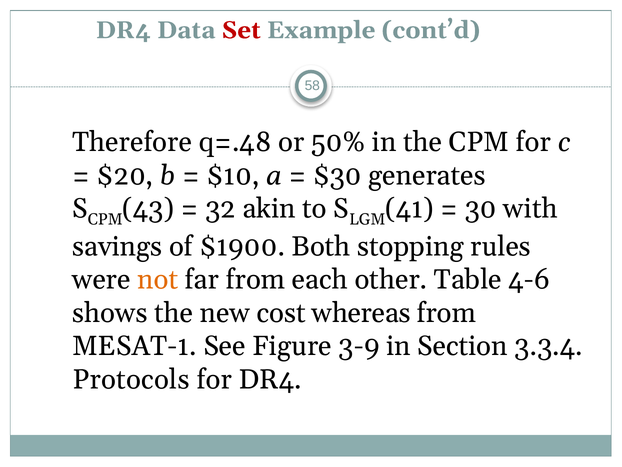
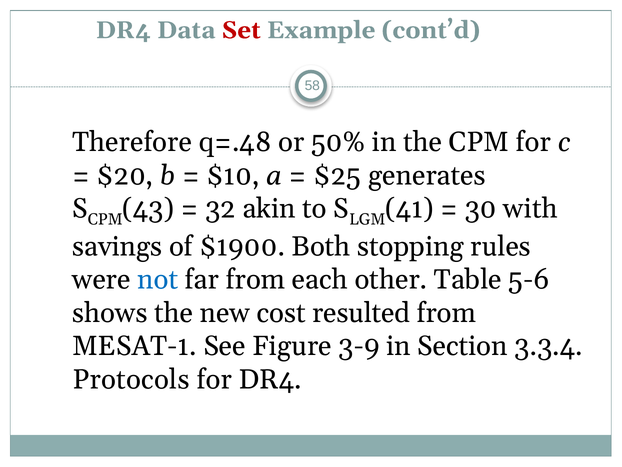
$30: $30 -> $25
not colour: orange -> blue
4-6: 4-6 -> 5-6
whereas: whereas -> resulted
